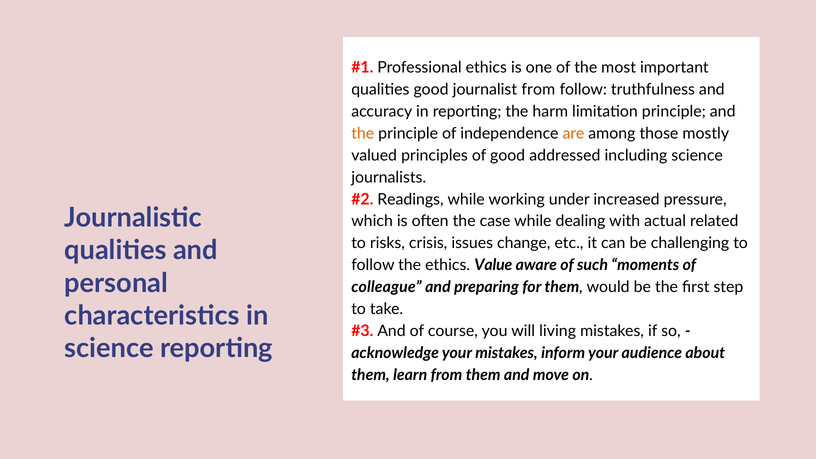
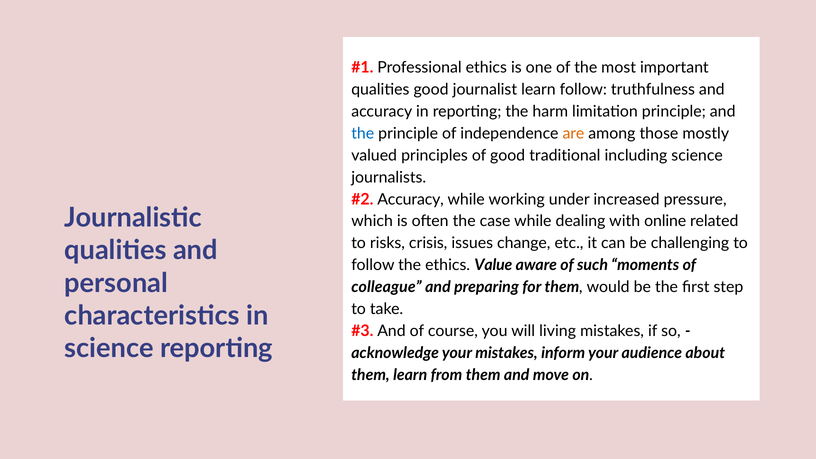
journalist from: from -> learn
the at (363, 133) colour: orange -> blue
addressed: addressed -> traditional
Readings at (410, 199): Readings -> Accuracy
actual: actual -> online
